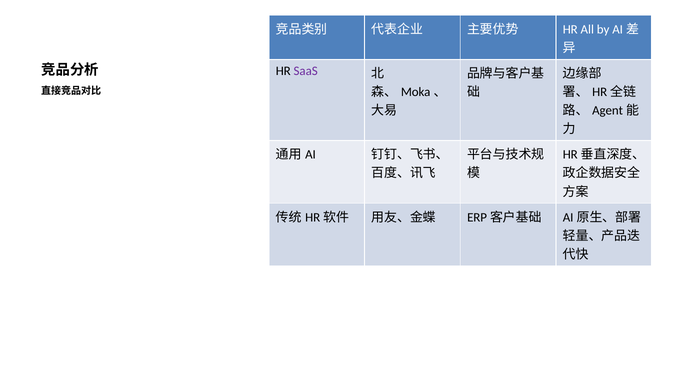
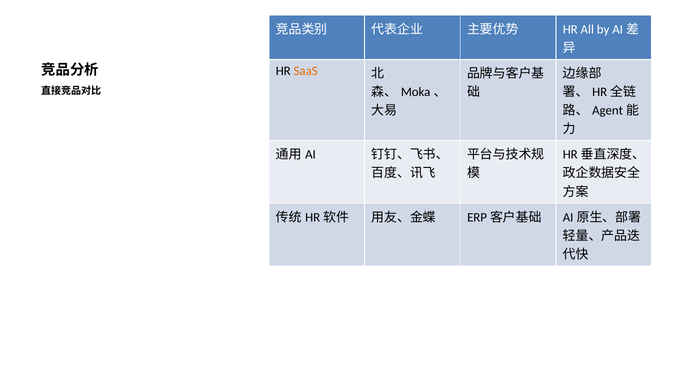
SaaS colour: purple -> orange
